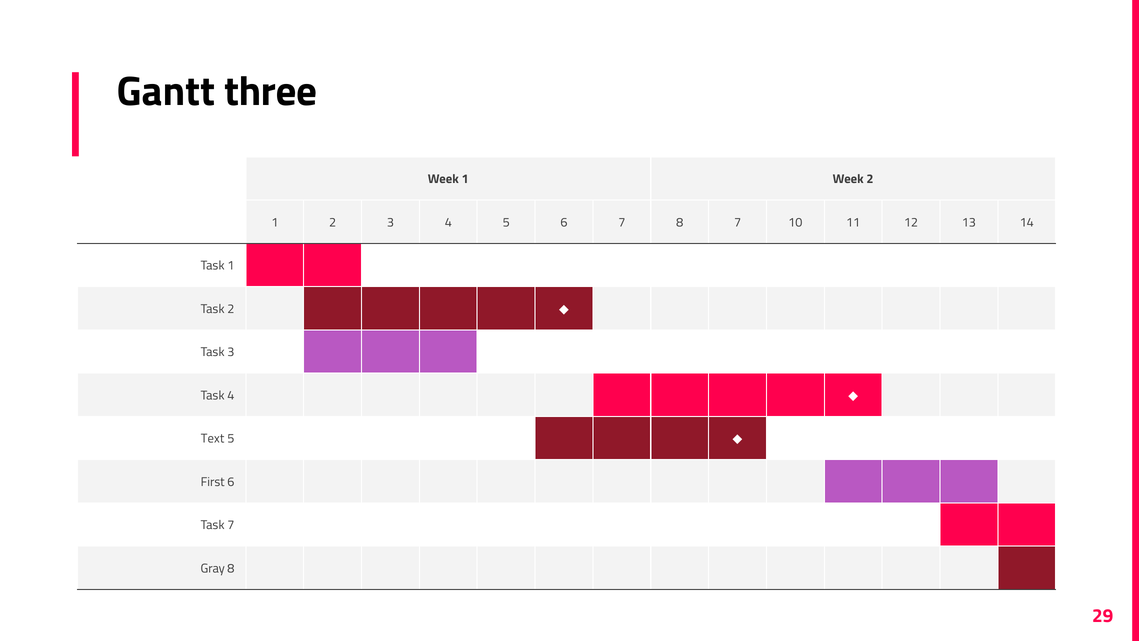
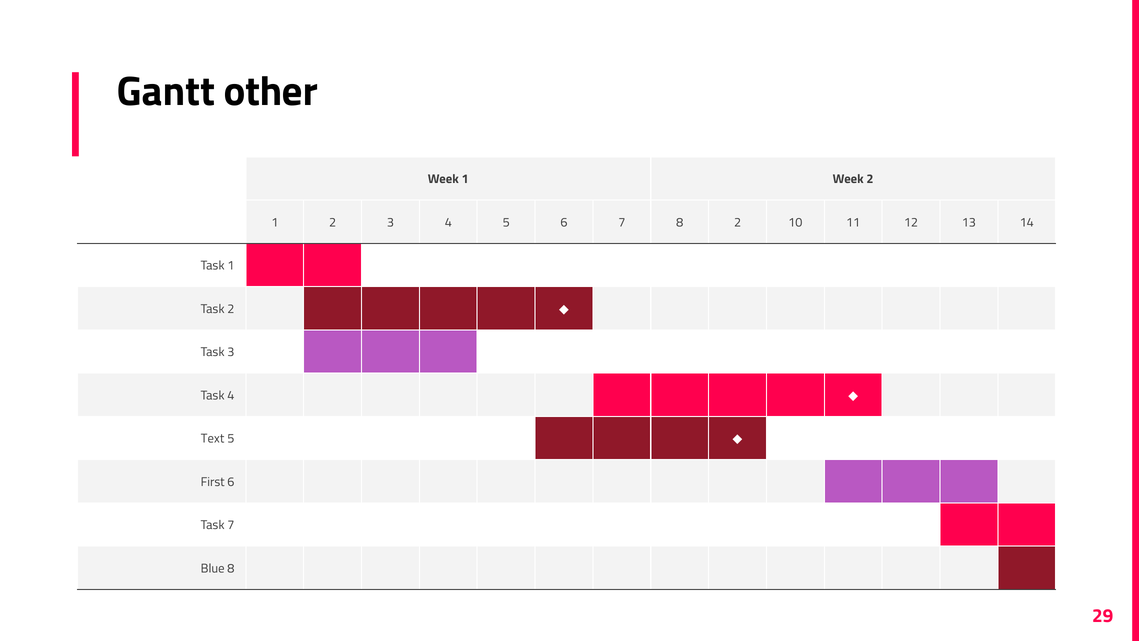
three: three -> other
8 7: 7 -> 2
Gray: Gray -> Blue
